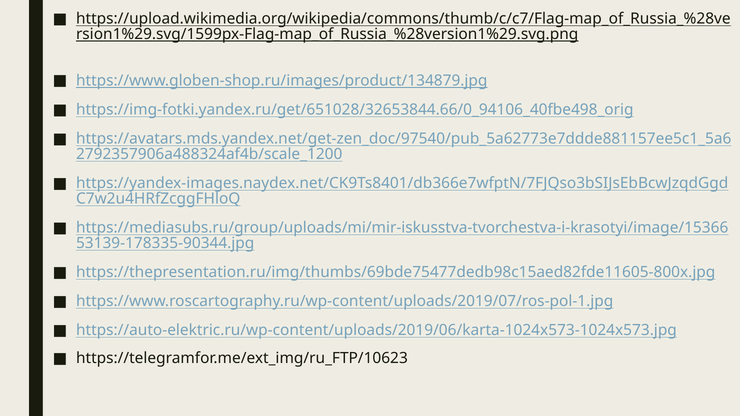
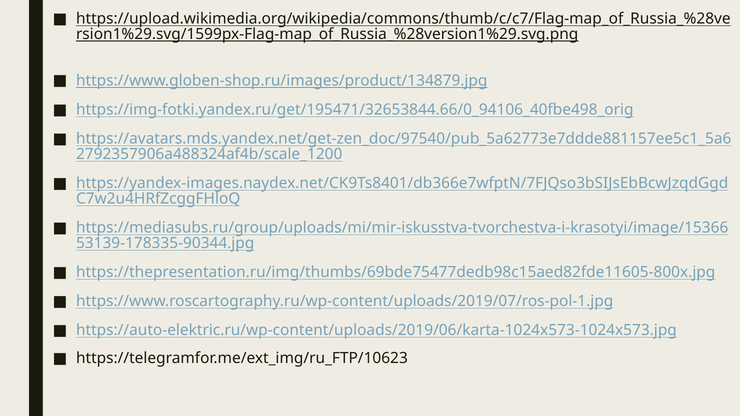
https://img-fotki.yandex.ru/get/651028/32653844.66/0_94106_40fbe498_orig: https://img-fotki.yandex.ru/get/651028/32653844.66/0_94106_40fbe498_orig -> https://img-fotki.yandex.ru/get/195471/32653844.66/0_94106_40fbe498_orig
